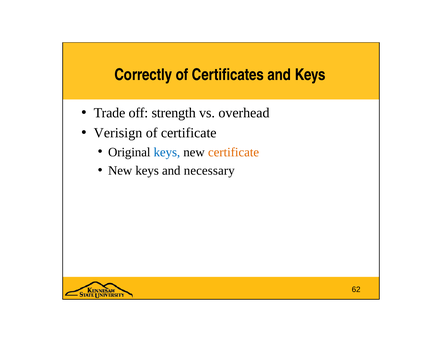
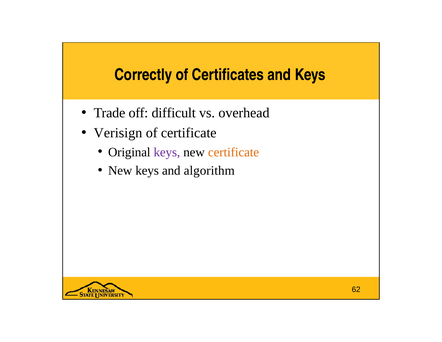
strength: strength -> difficult
keys at (167, 152) colour: blue -> purple
necessary: necessary -> algorithm
